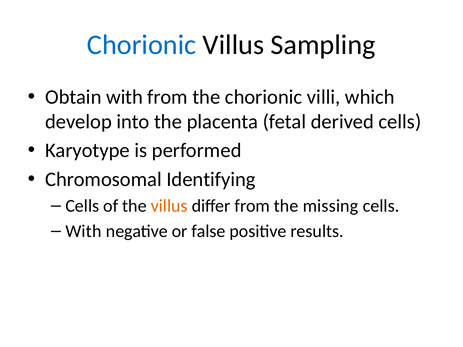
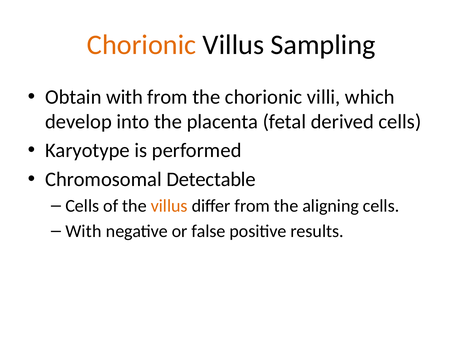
Chorionic at (142, 45) colour: blue -> orange
Identifying: Identifying -> Detectable
missing: missing -> aligning
